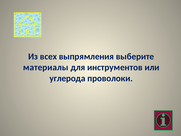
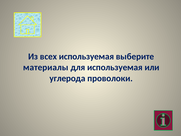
всех выпрямления: выпрямления -> используемая
для инструментов: инструментов -> используемая
